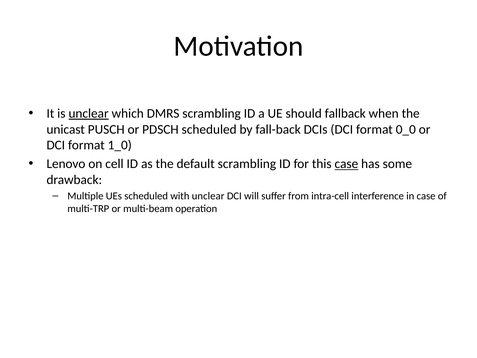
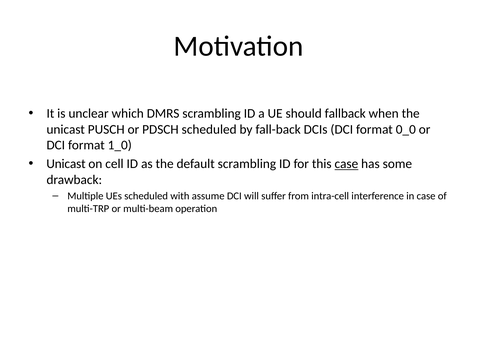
unclear at (89, 113) underline: present -> none
Lenovo at (66, 164): Lenovo -> Unicast
with unclear: unclear -> assume
